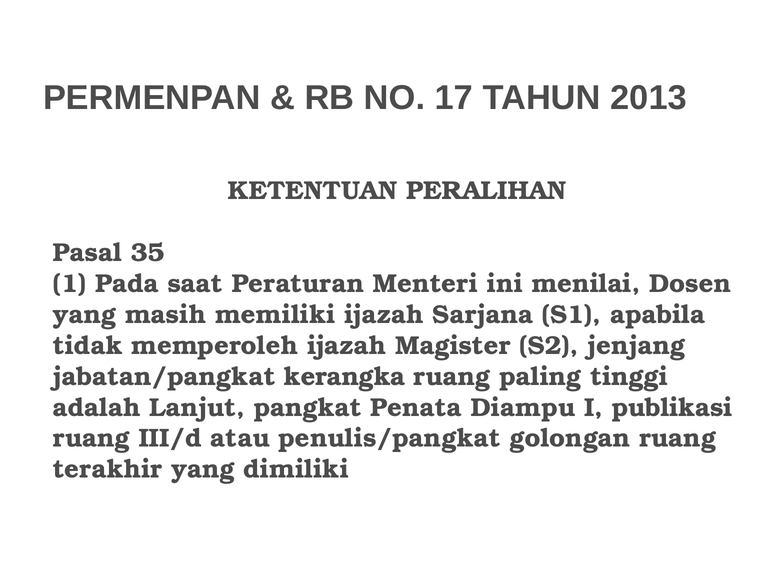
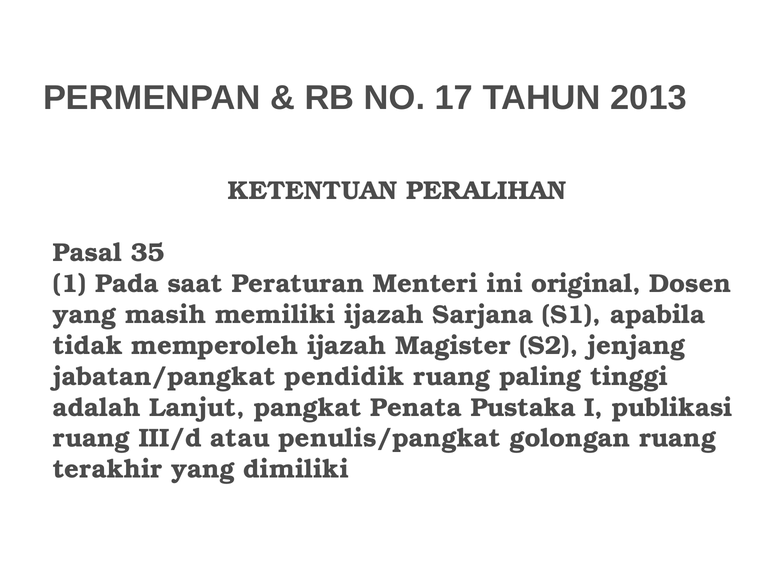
menilai: menilai -> original
kerangka: kerangka -> pendidik
Diampu: Diampu -> Pustaka
